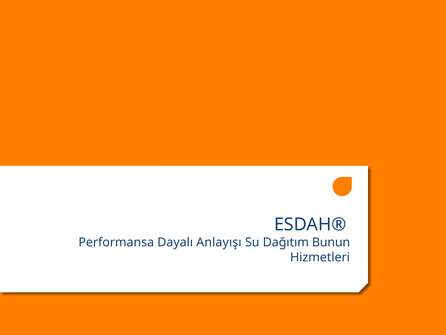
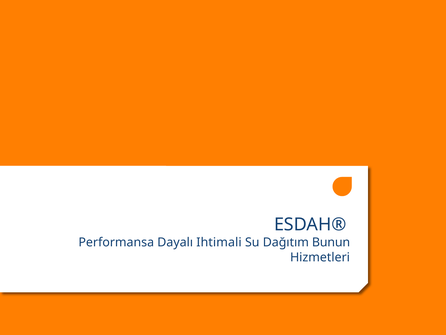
Anlayışı: Anlayışı -> Ihtimali
